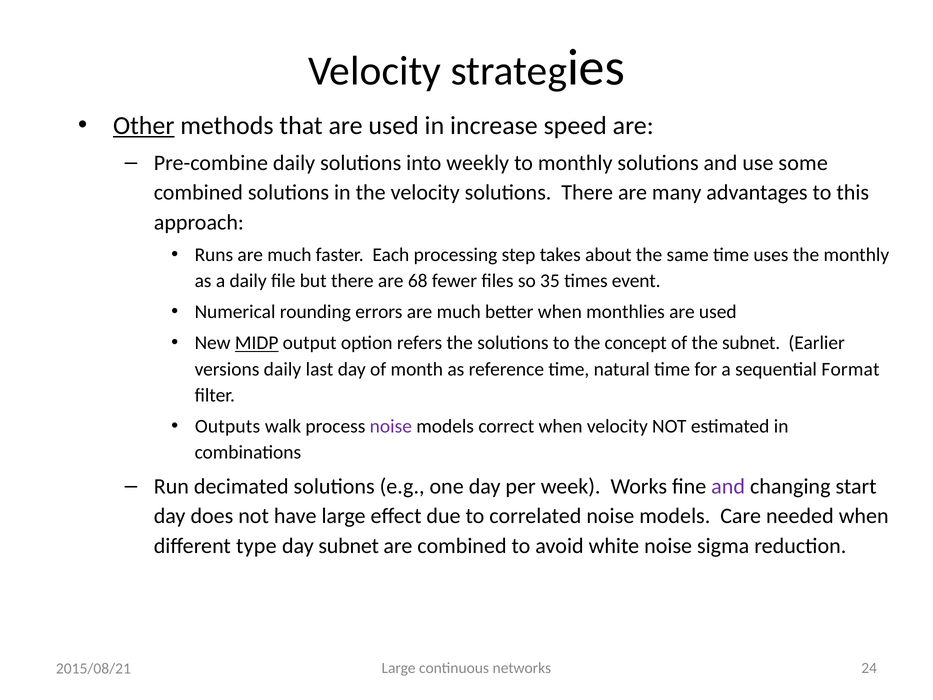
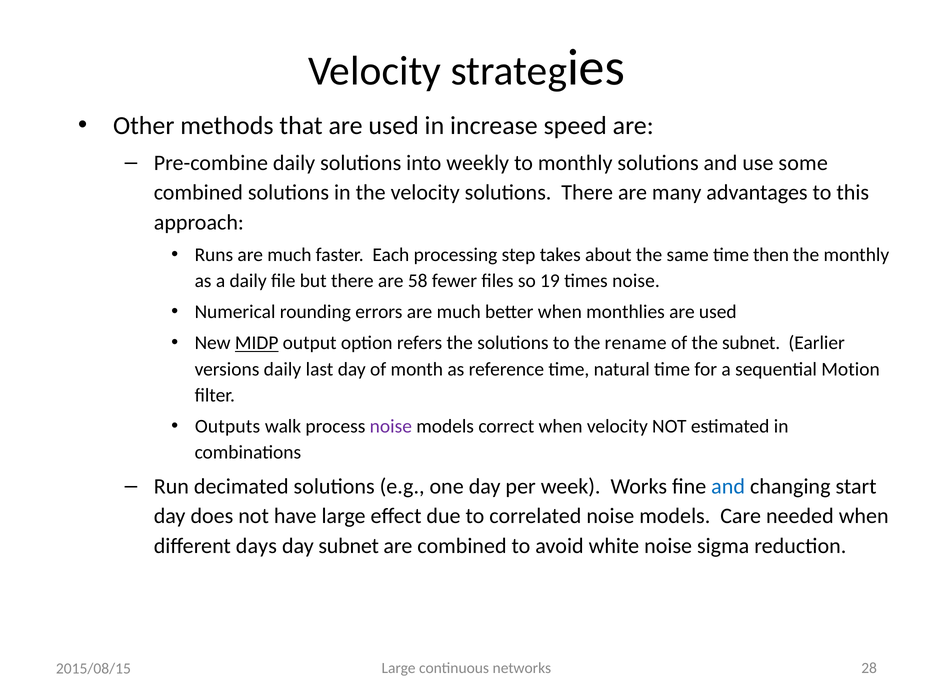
Other underline: present -> none
uses: uses -> then
68: 68 -> 58
35: 35 -> 19
times event: event -> noise
concept: concept -> rename
Format: Format -> Motion
and at (728, 486) colour: purple -> blue
type: type -> days
24: 24 -> 28
2015/08/21: 2015/08/21 -> 2015/08/15
